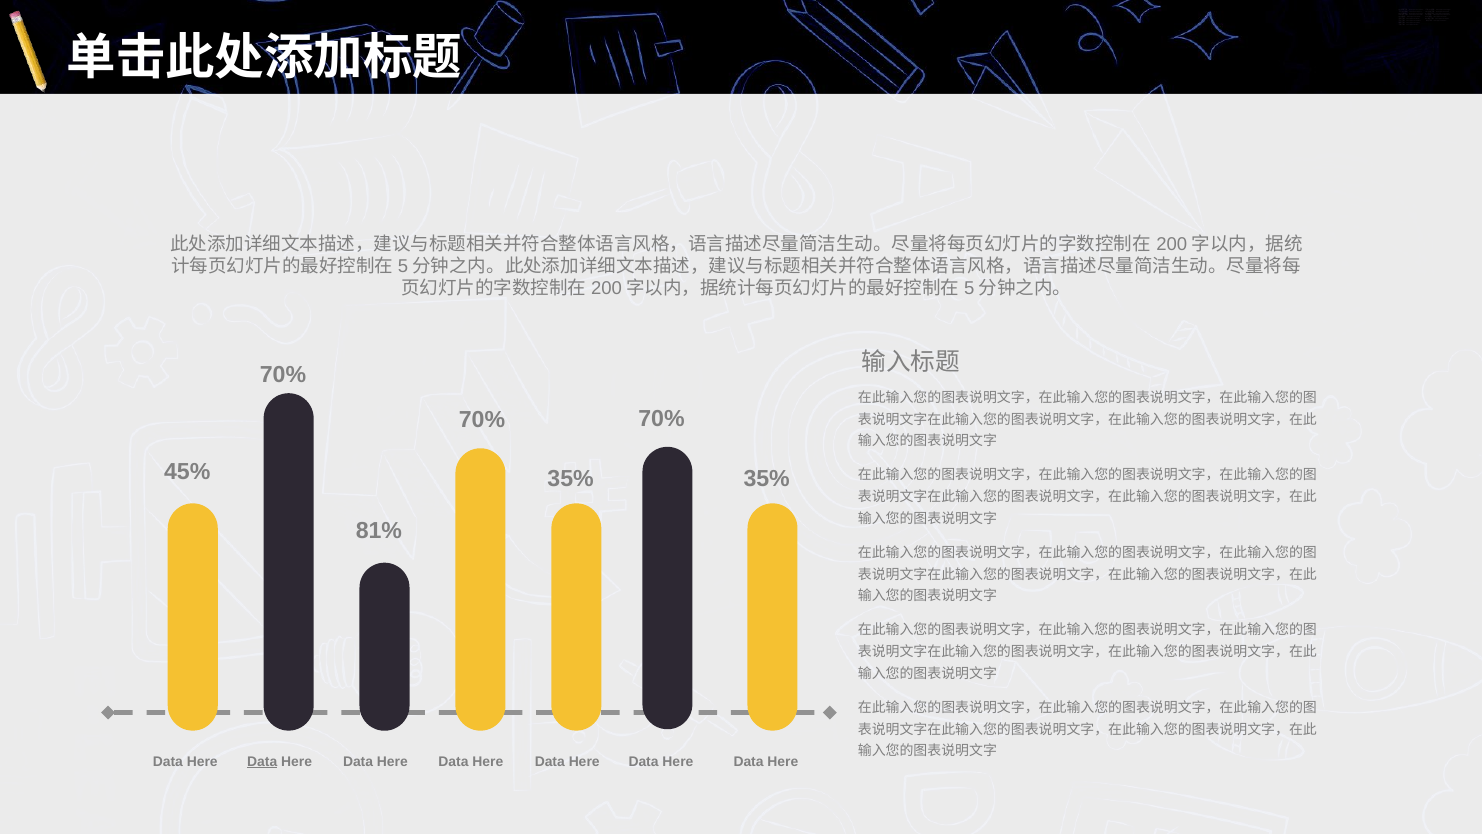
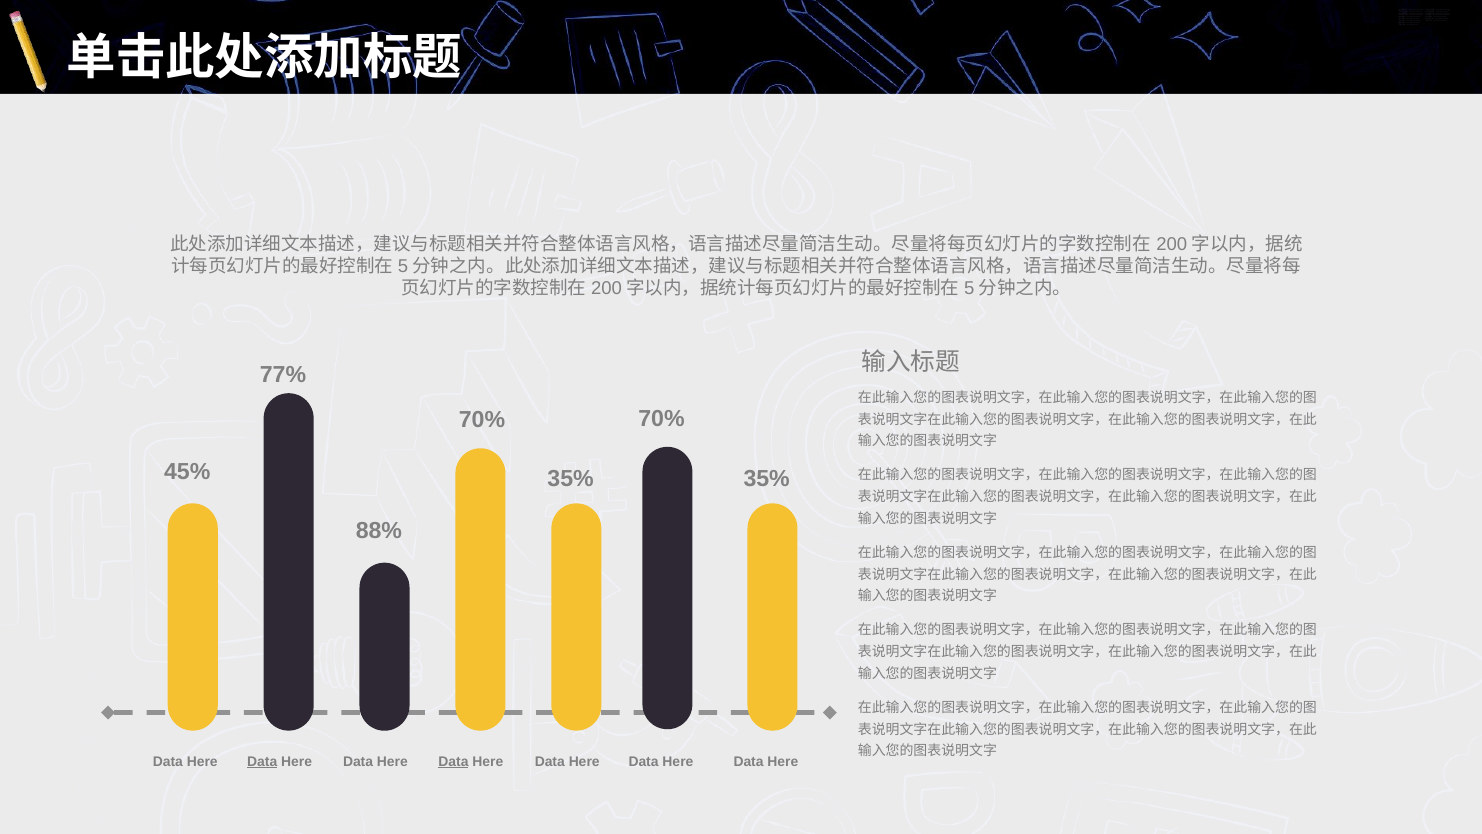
70% at (283, 374): 70% -> 77%
81%: 81% -> 88%
Data at (453, 762) underline: none -> present
